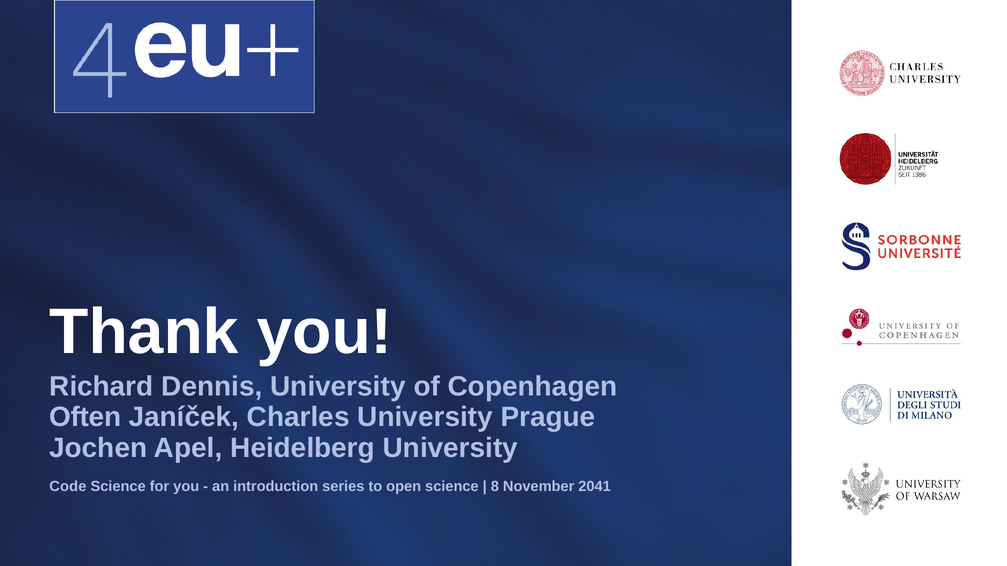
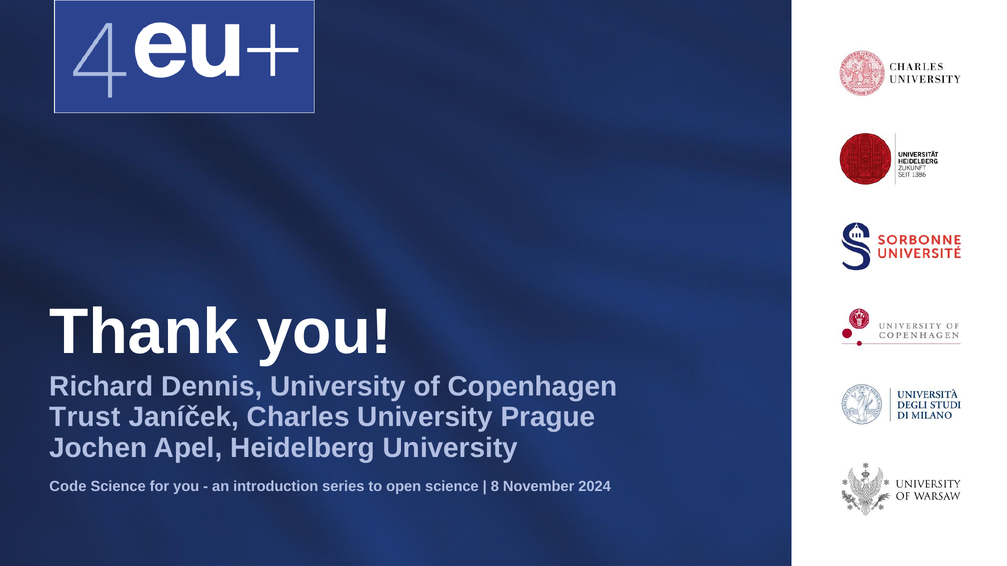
Often: Often -> Trust
2041: 2041 -> 2024
